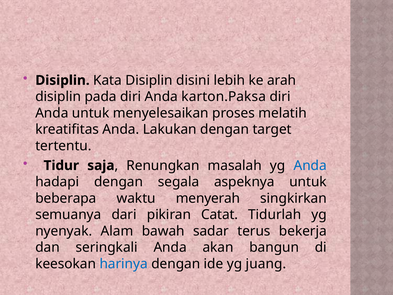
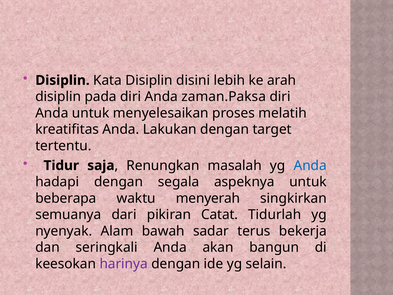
karton.Paksa: karton.Paksa -> zaman.Paksa
harinya colour: blue -> purple
juang: juang -> selain
